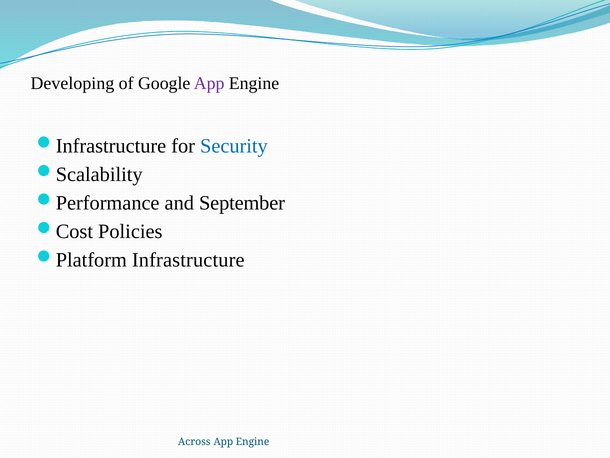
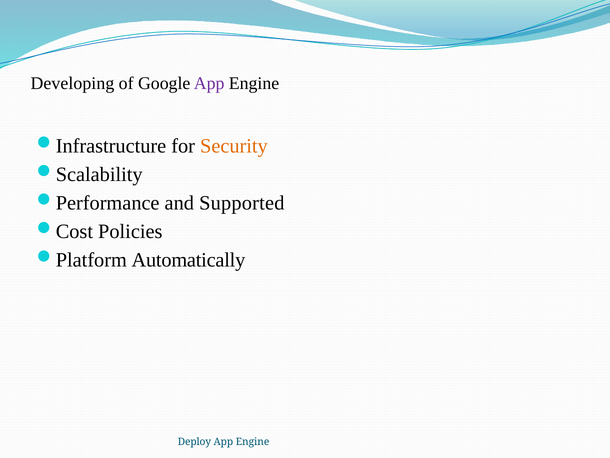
Security colour: blue -> orange
September: September -> Supported
Infrastructure: Infrastructure -> Automatically
Across: Across -> Deploy
